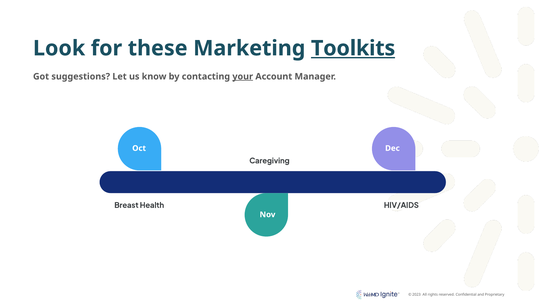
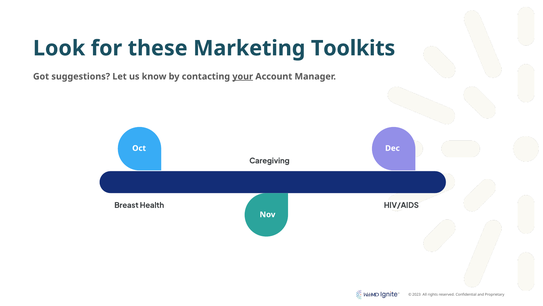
Toolkits underline: present -> none
